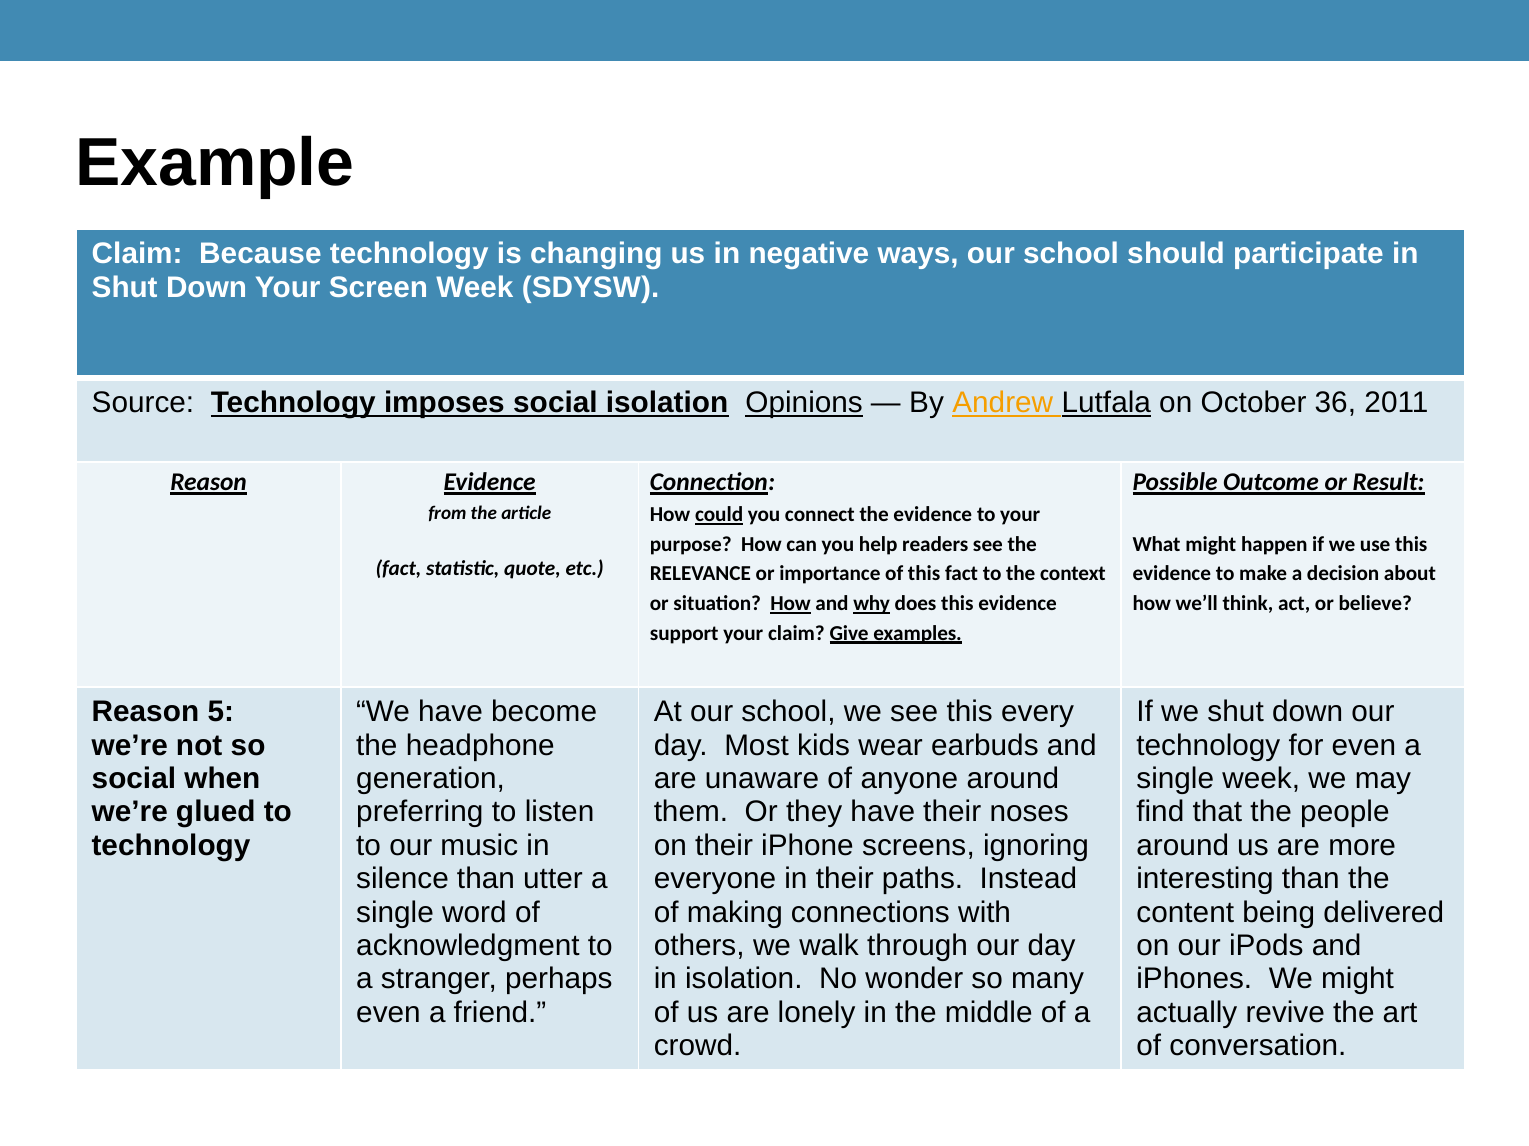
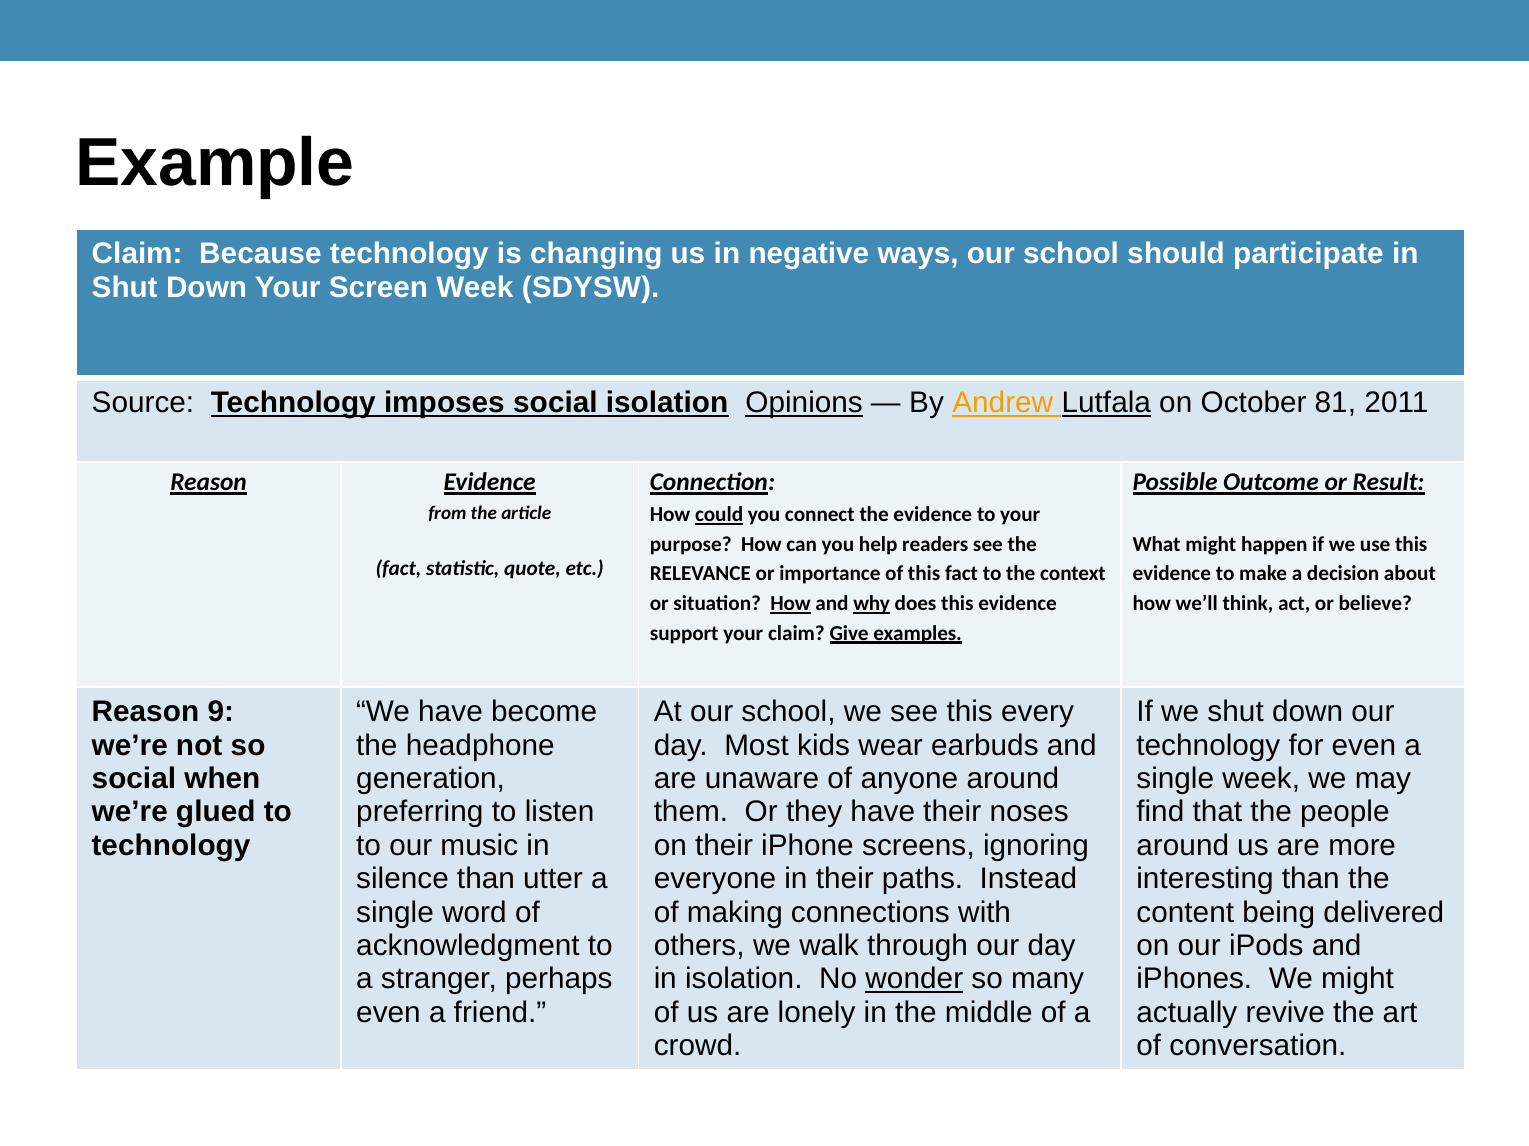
36: 36 -> 81
5: 5 -> 9
wonder underline: none -> present
